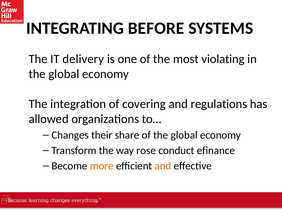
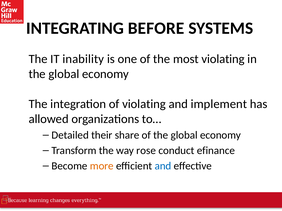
delivery: delivery -> inability
of covering: covering -> violating
regulations: regulations -> implement
Changes: Changes -> Detailed
and at (163, 166) colour: orange -> blue
